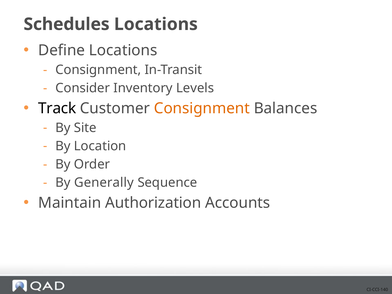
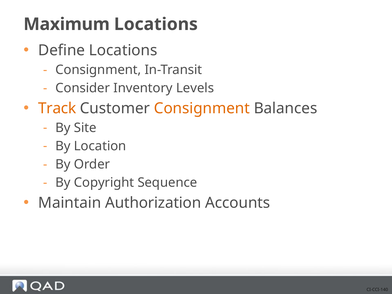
Schedules: Schedules -> Maximum
Track colour: black -> orange
Generally: Generally -> Copyright
